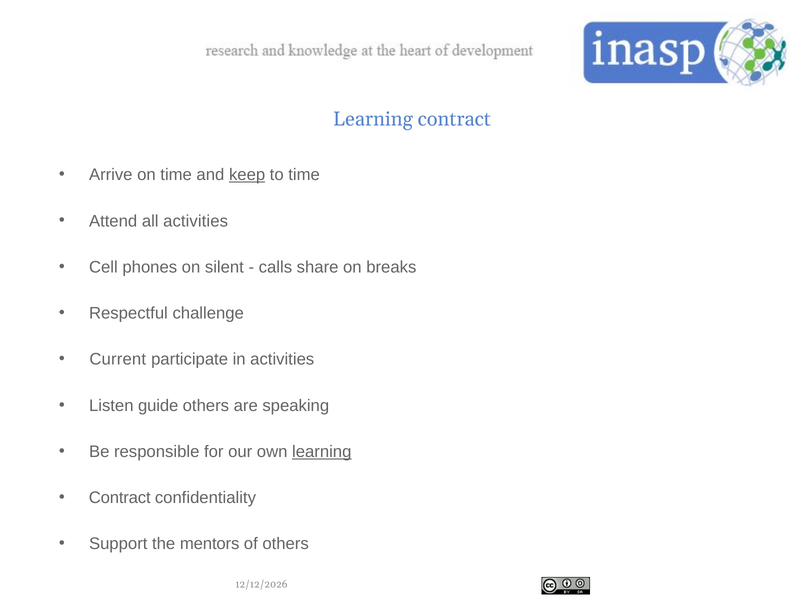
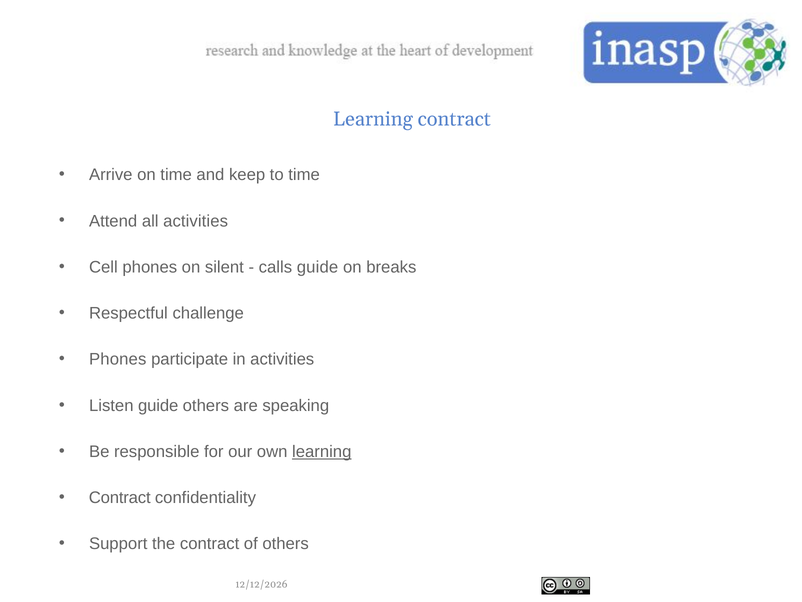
keep underline: present -> none
calls share: share -> guide
Current at (118, 359): Current -> Phones
the mentors: mentors -> contract
